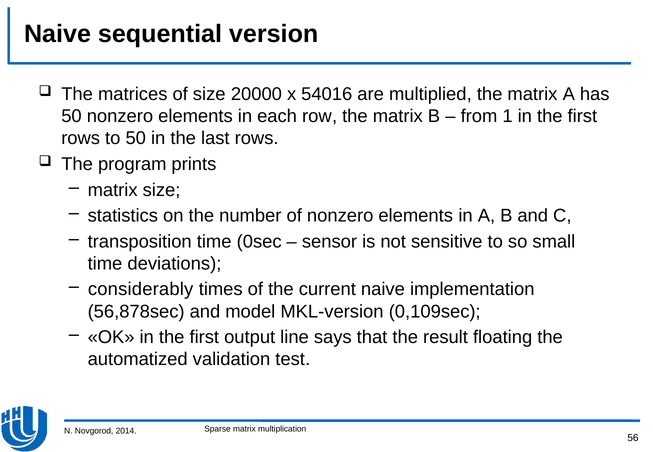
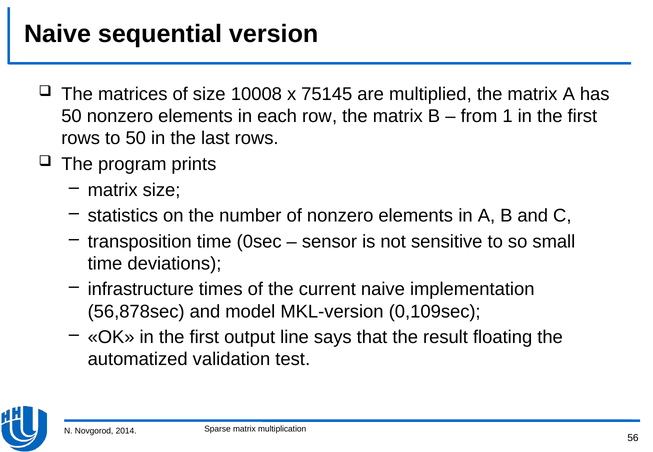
20000: 20000 -> 10008
54016: 54016 -> 75145
considerably: considerably -> infrastructure
